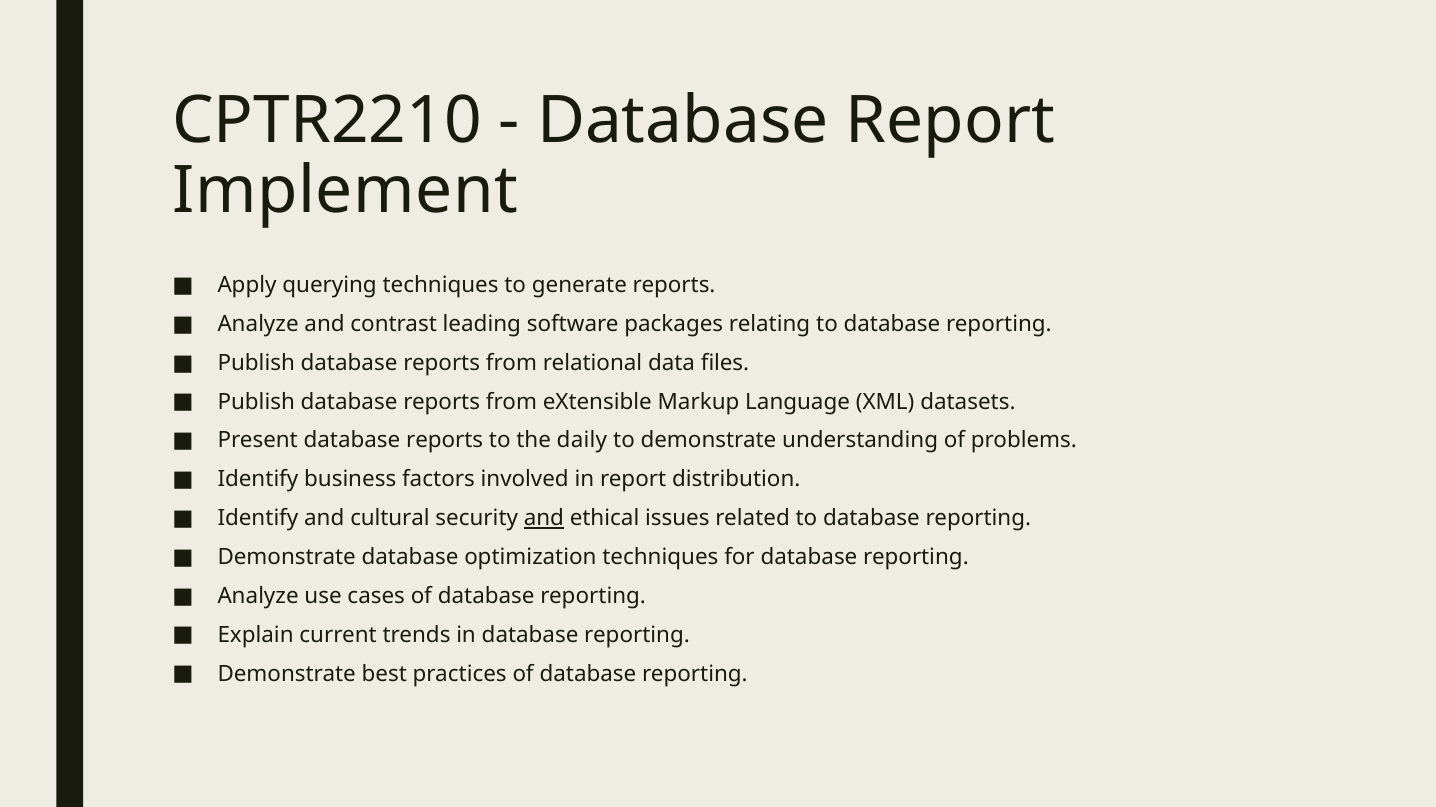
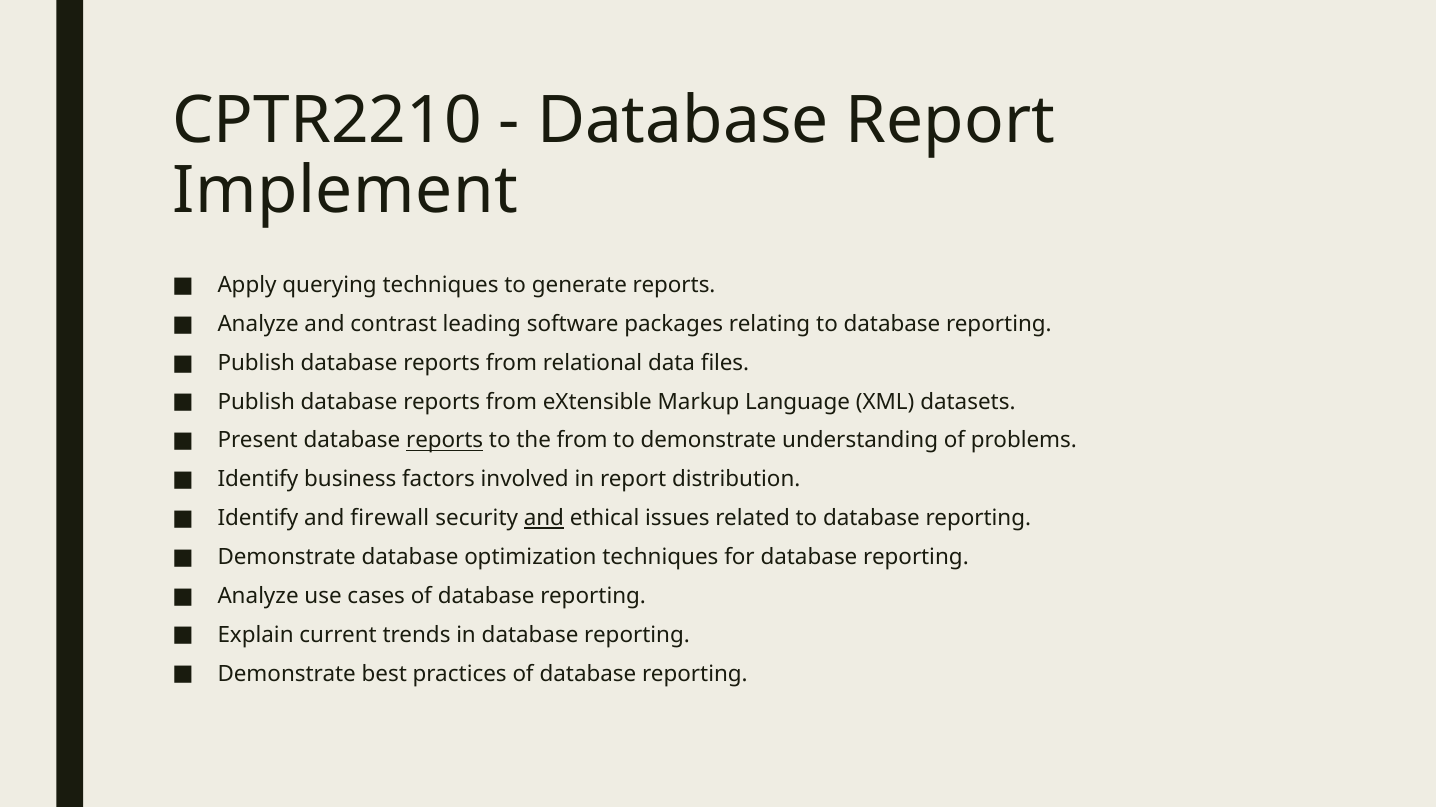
reports at (445, 441) underline: none -> present
the daily: daily -> from
cultural: cultural -> firewall
